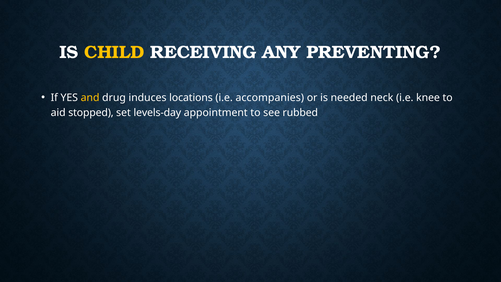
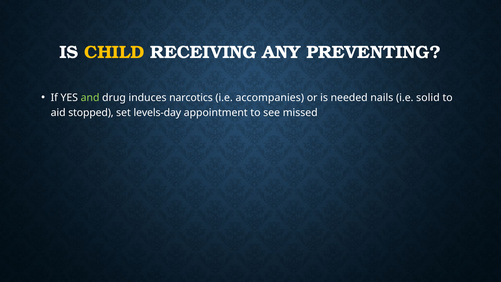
and colour: yellow -> light green
locations: locations -> narcotics
neck: neck -> nails
knee: knee -> solid
rubbed: rubbed -> missed
